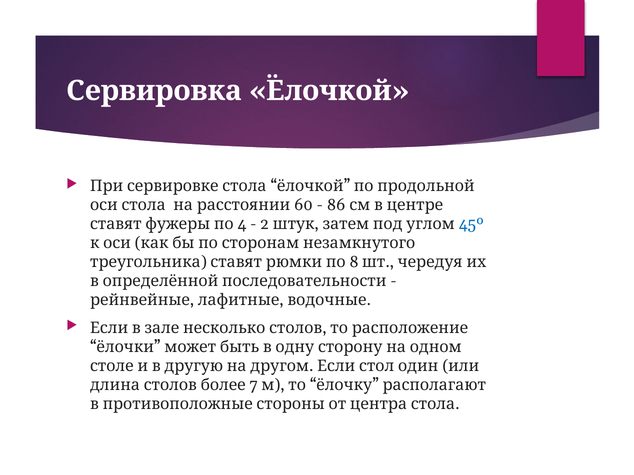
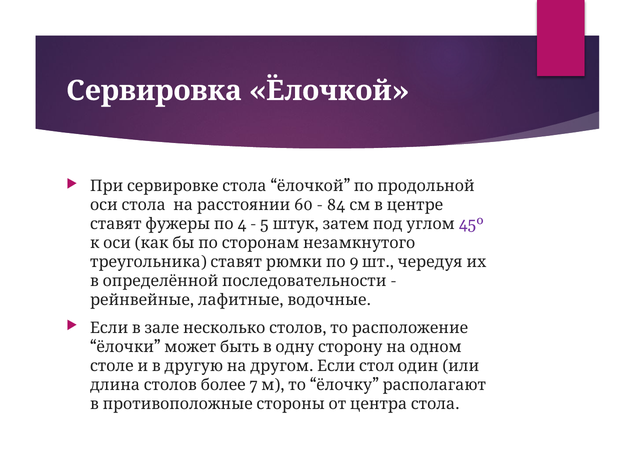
86: 86 -> 84
2: 2 -> 5
45º colour: blue -> purple
8: 8 -> 9
